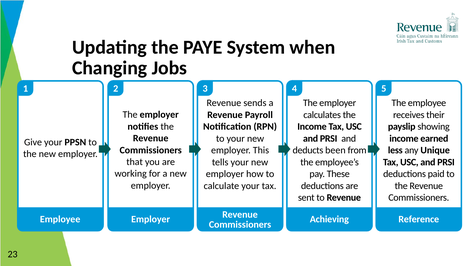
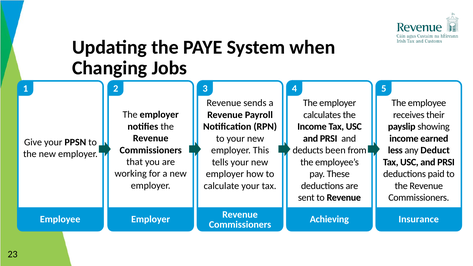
Unique: Unique -> Deduct
Reference: Reference -> Insurance
